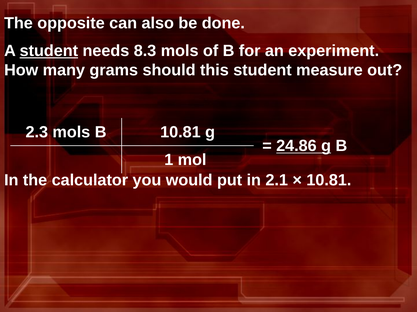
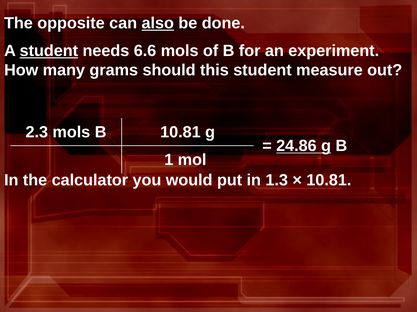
also underline: none -> present
8.3: 8.3 -> 6.6
2.1: 2.1 -> 1.3
